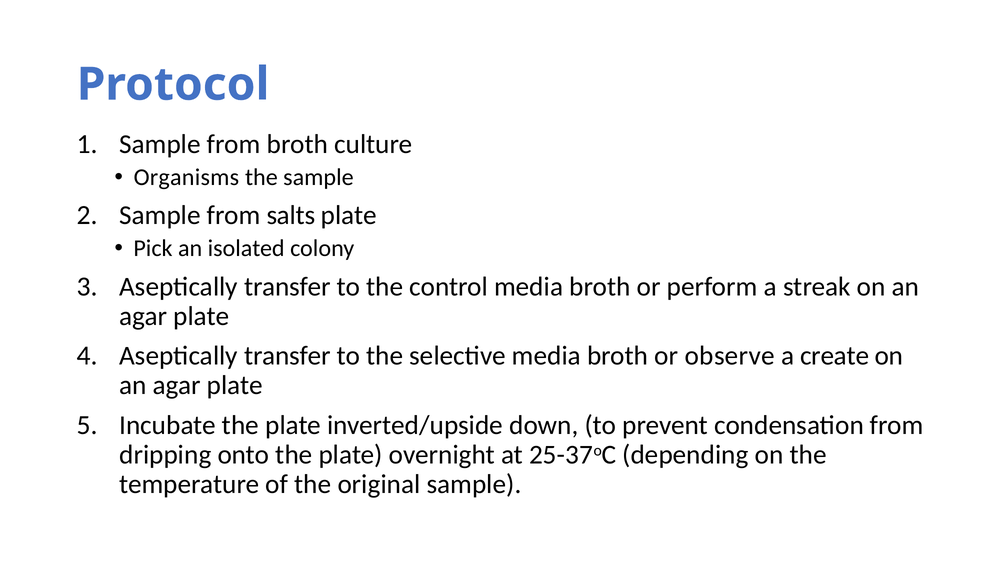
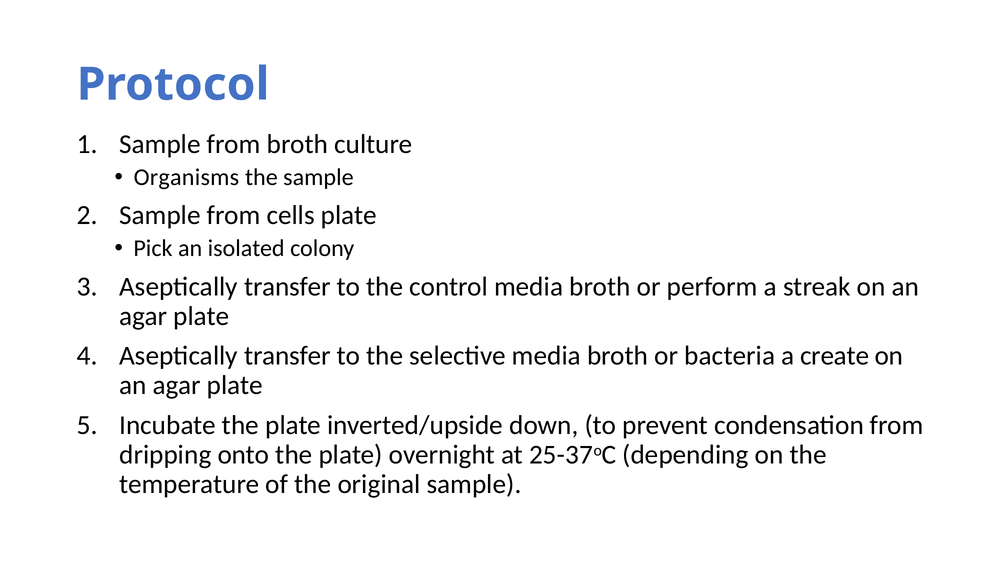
salts: salts -> cells
observe: observe -> bacteria
